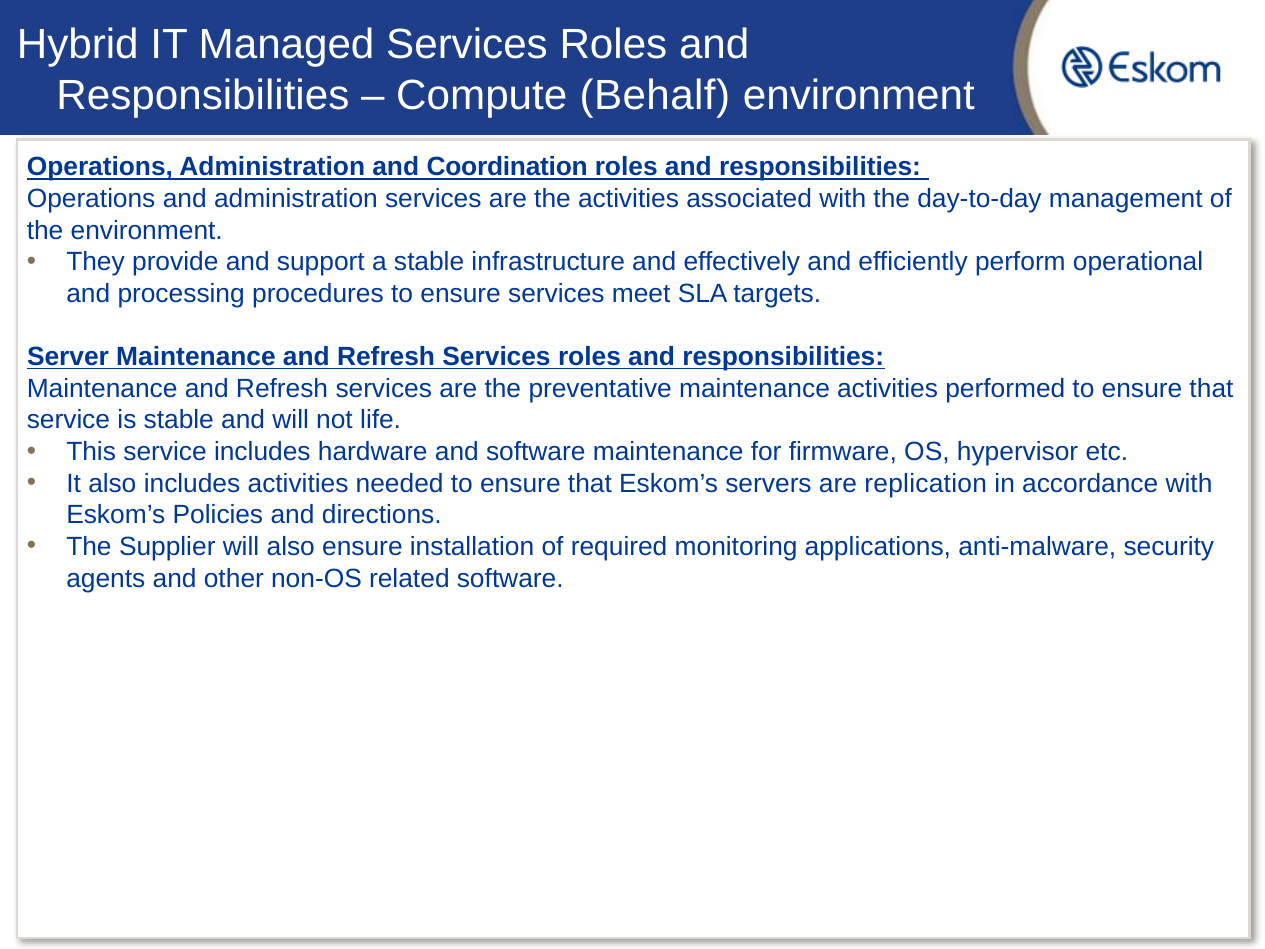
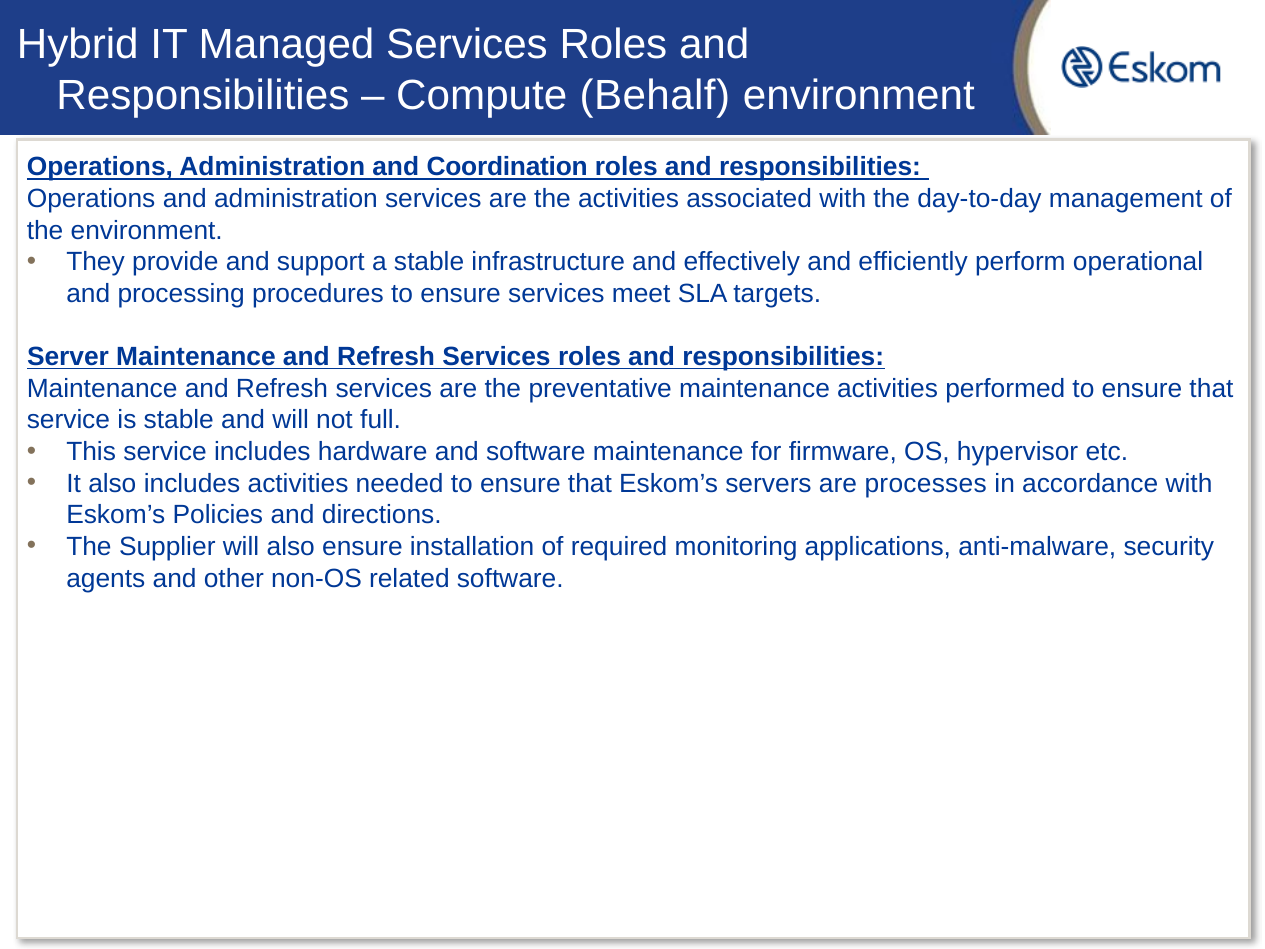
life: life -> full
replication: replication -> processes
